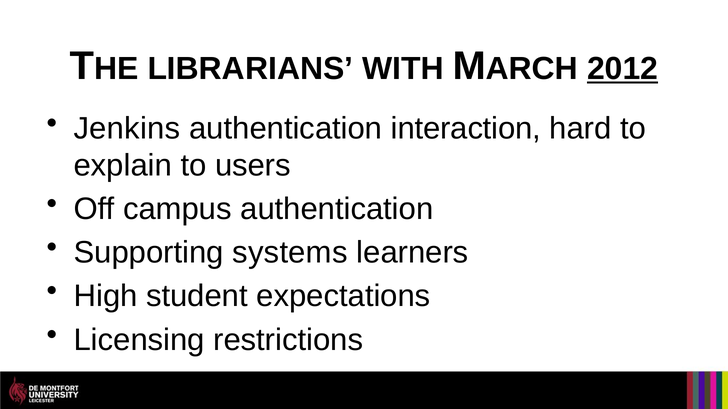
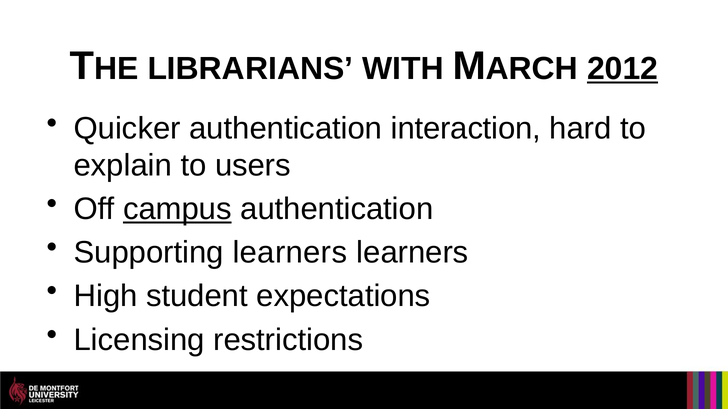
Jenkins: Jenkins -> Quicker
campus underline: none -> present
Supporting systems: systems -> learners
